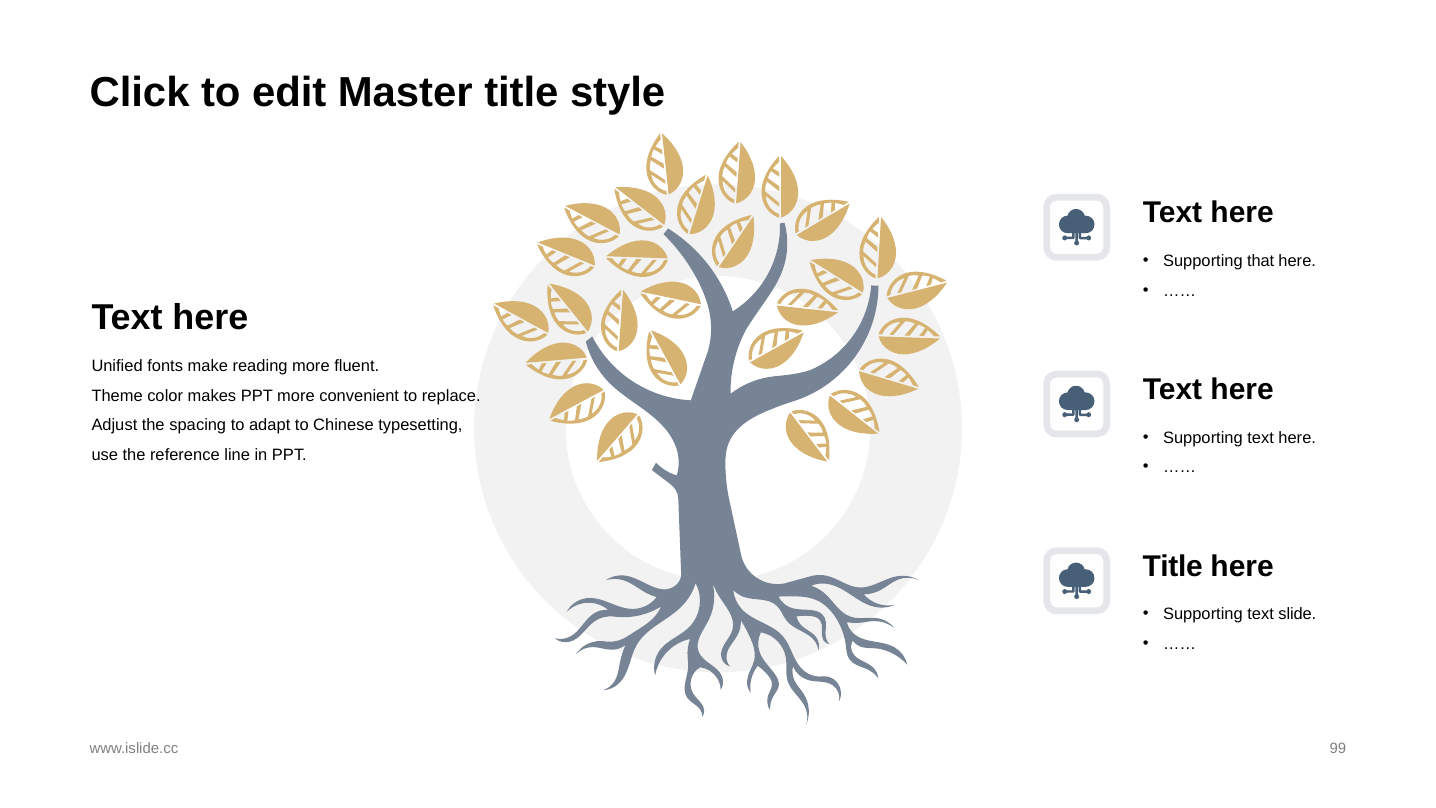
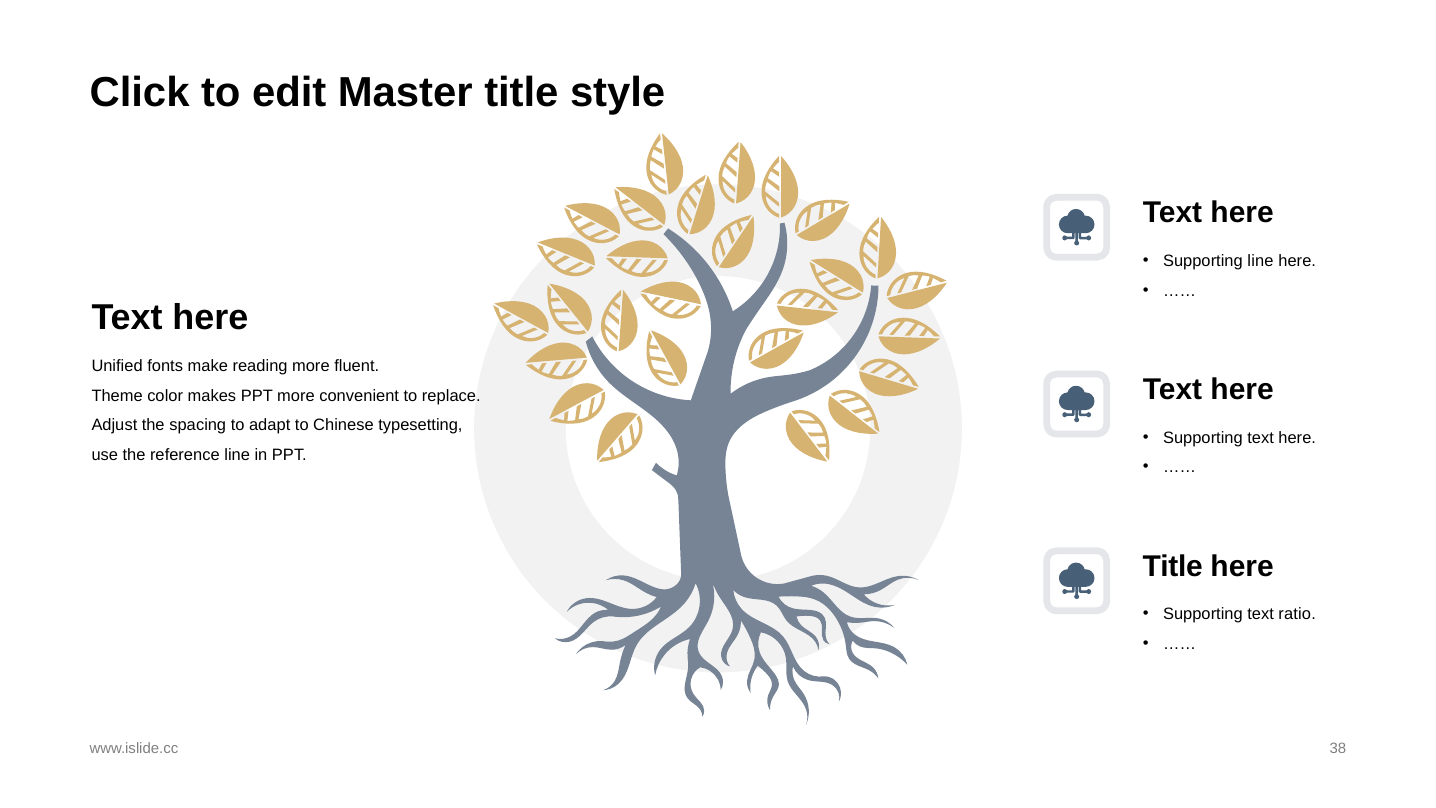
Supporting that: that -> line
slide: slide -> ratio
99: 99 -> 38
